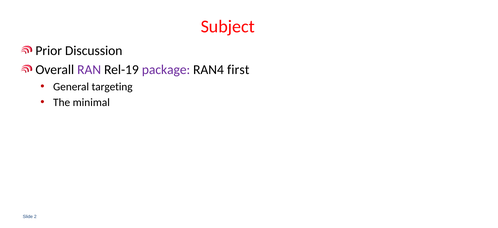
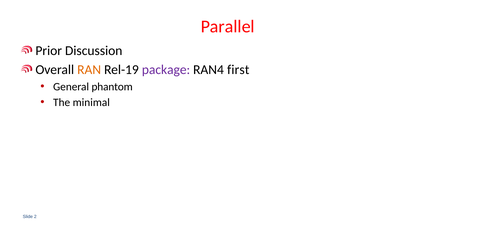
Subject: Subject -> Parallel
RAN colour: purple -> orange
targeting: targeting -> phantom
